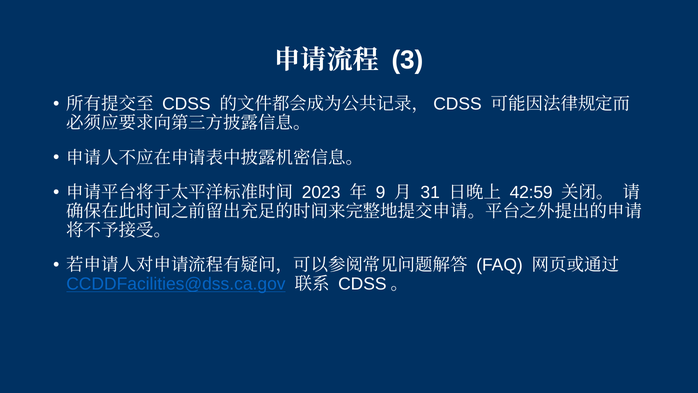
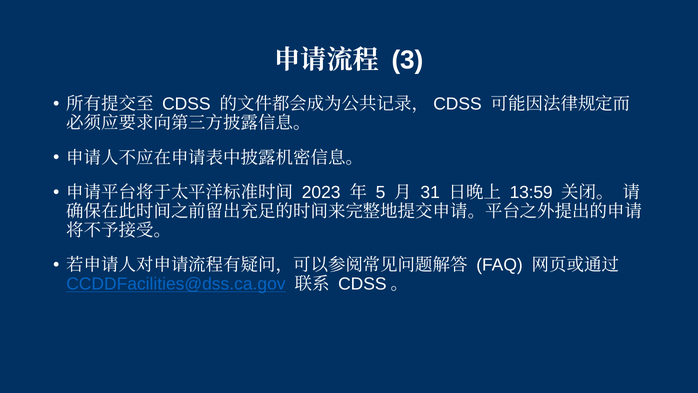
9: 9 -> 5
42:59: 42:59 -> 13:59
